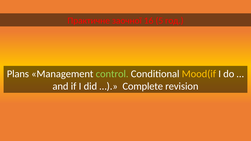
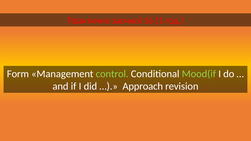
5: 5 -> 1
Plans: Plans -> Form
Mood(if colour: yellow -> light green
Complete: Complete -> Approach
